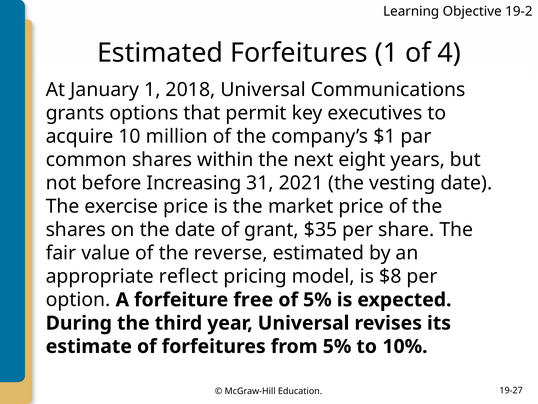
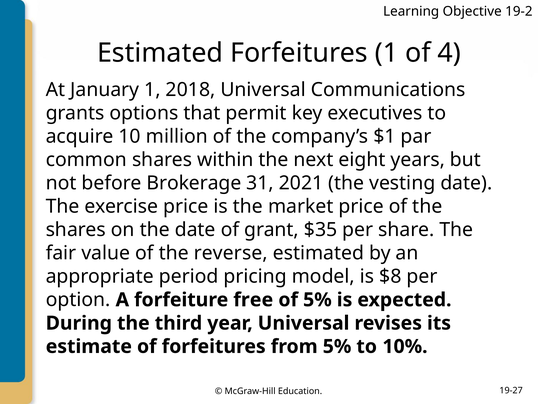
Increasing: Increasing -> Brokerage
reflect: reflect -> period
